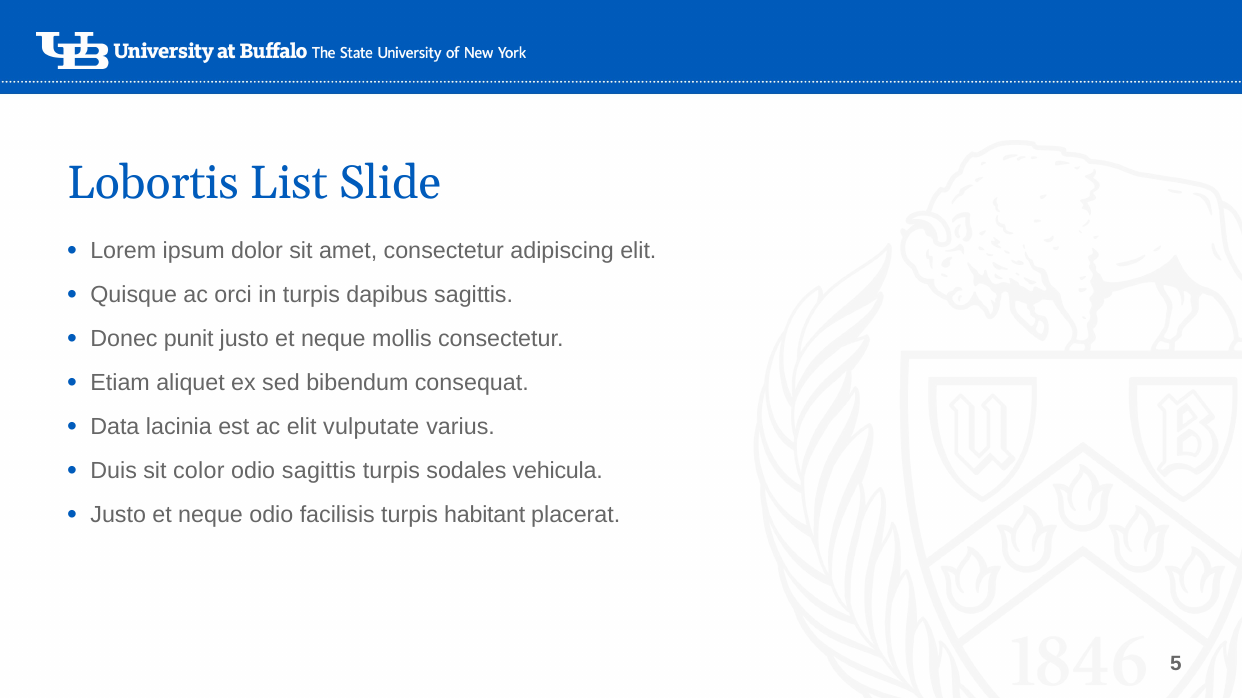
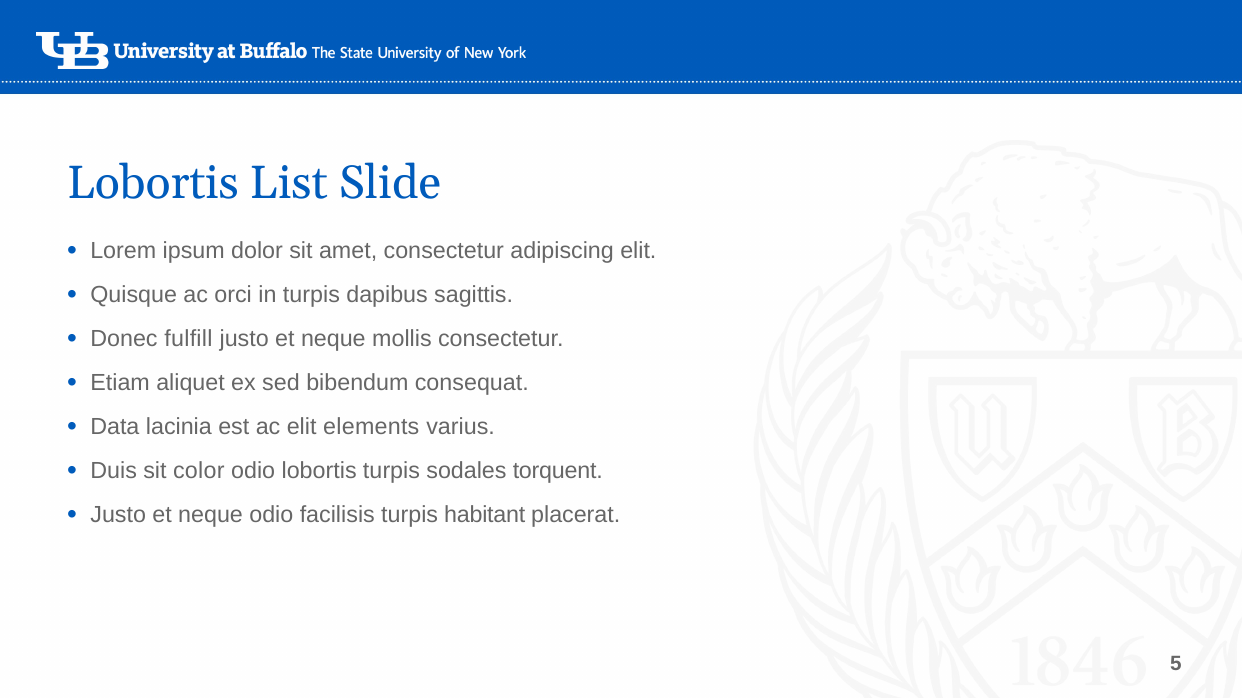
punit: punit -> fulfill
vulputate: vulputate -> elements
odio sagittis: sagittis -> lobortis
vehicula: vehicula -> torquent
